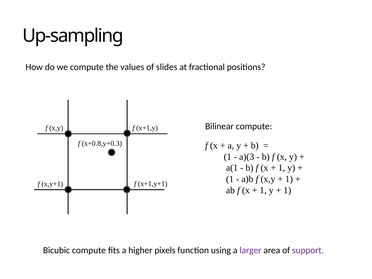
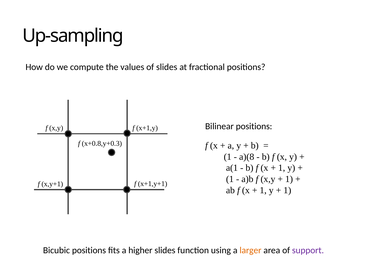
Bilinear compute: compute -> positions
a)(3: a)(3 -> a)(8
Bicubic compute: compute -> positions
higher pixels: pixels -> slides
larger colour: purple -> orange
